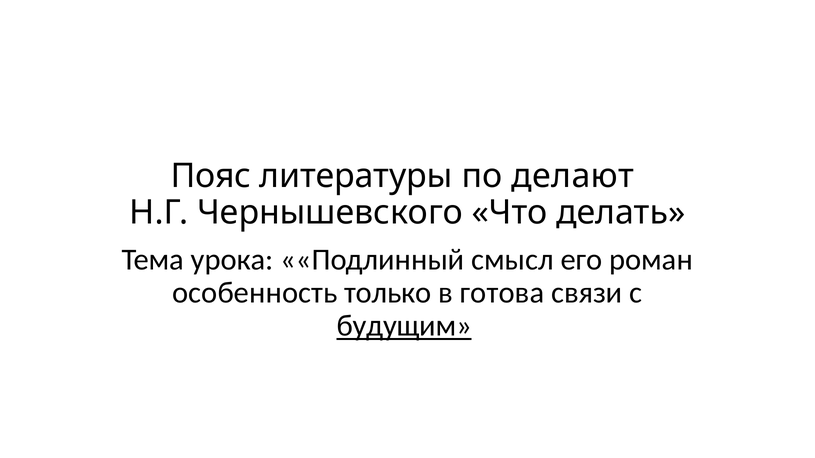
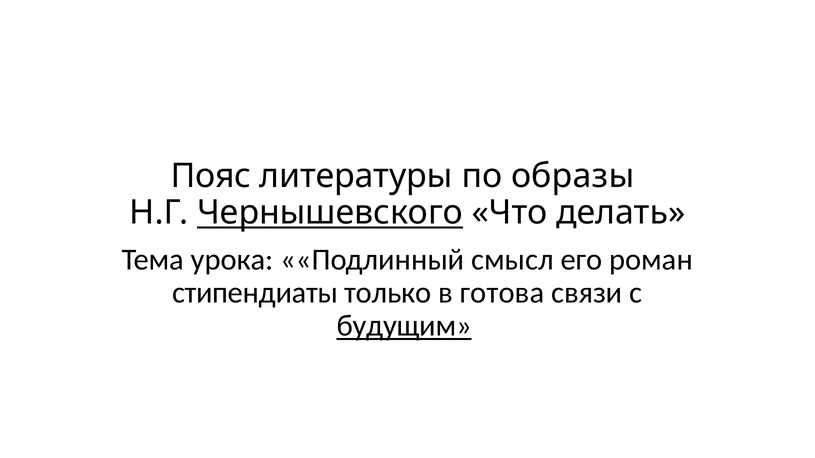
делают: делают -> образы
Чернышевского underline: none -> present
особенность: особенность -> стипендиаты
